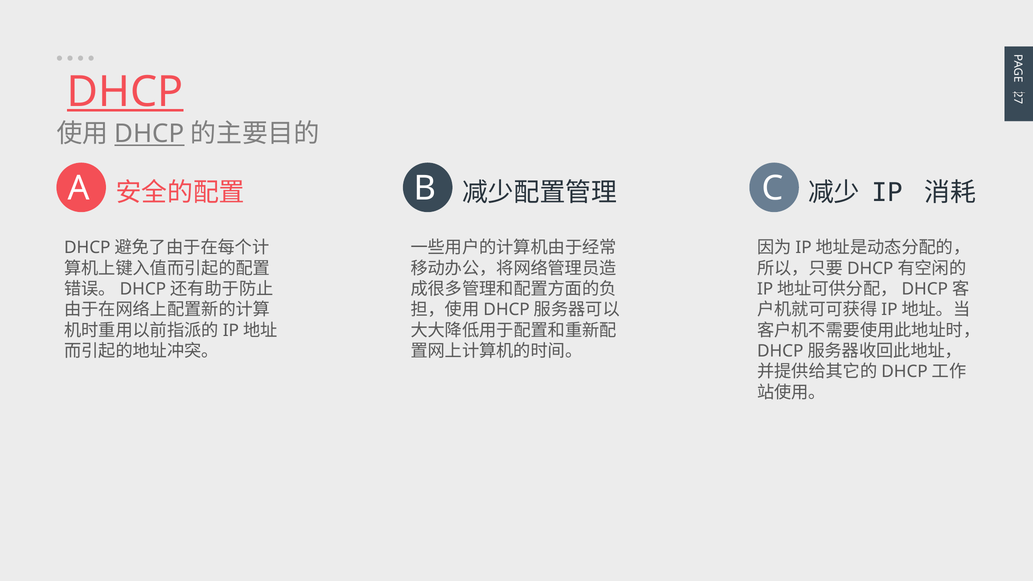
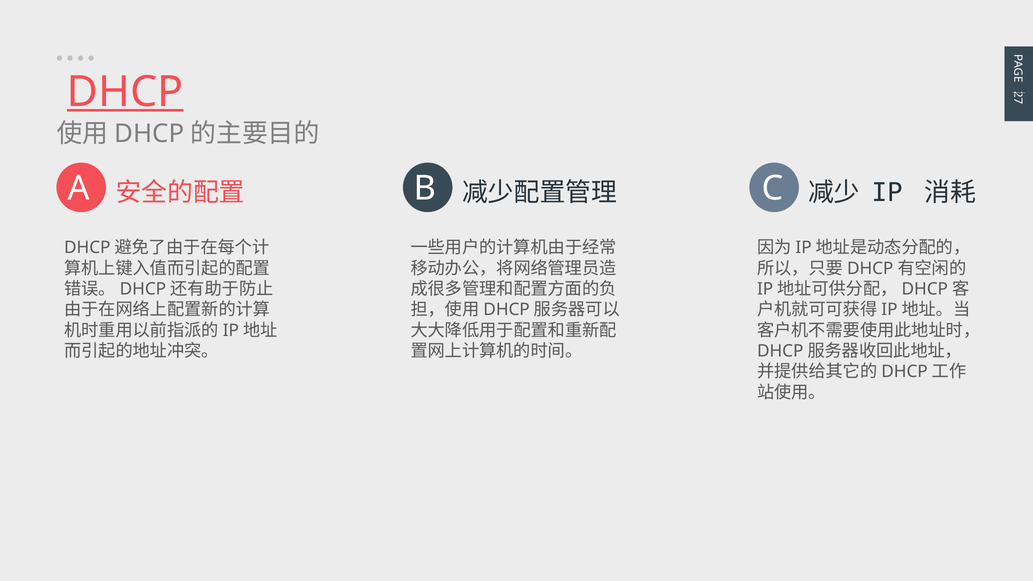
DHCP at (149, 134) underline: present -> none
